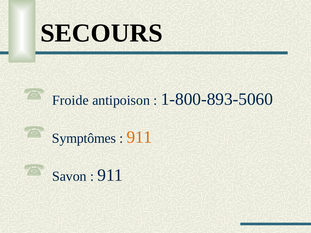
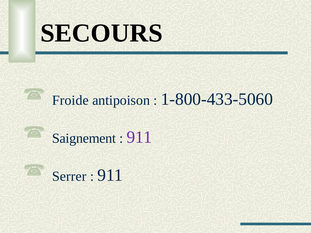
1-800-893-5060: 1-800-893-5060 -> 1-800-433-5060
Symptômes: Symptômes -> Saignement
911 at (139, 137) colour: orange -> purple
Savon: Savon -> Serrer
